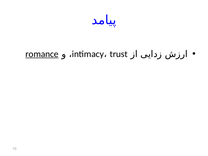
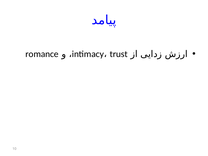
romance underline: present -> none
